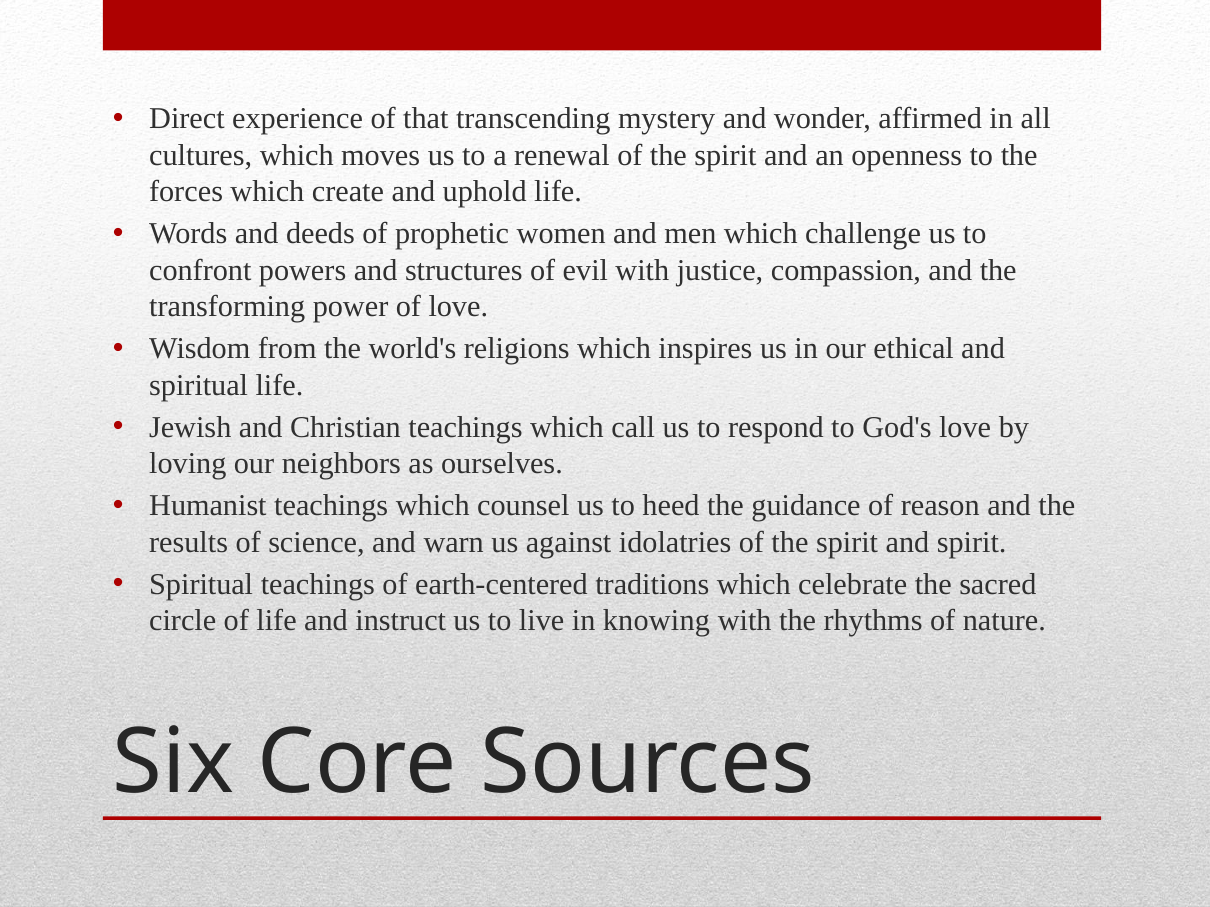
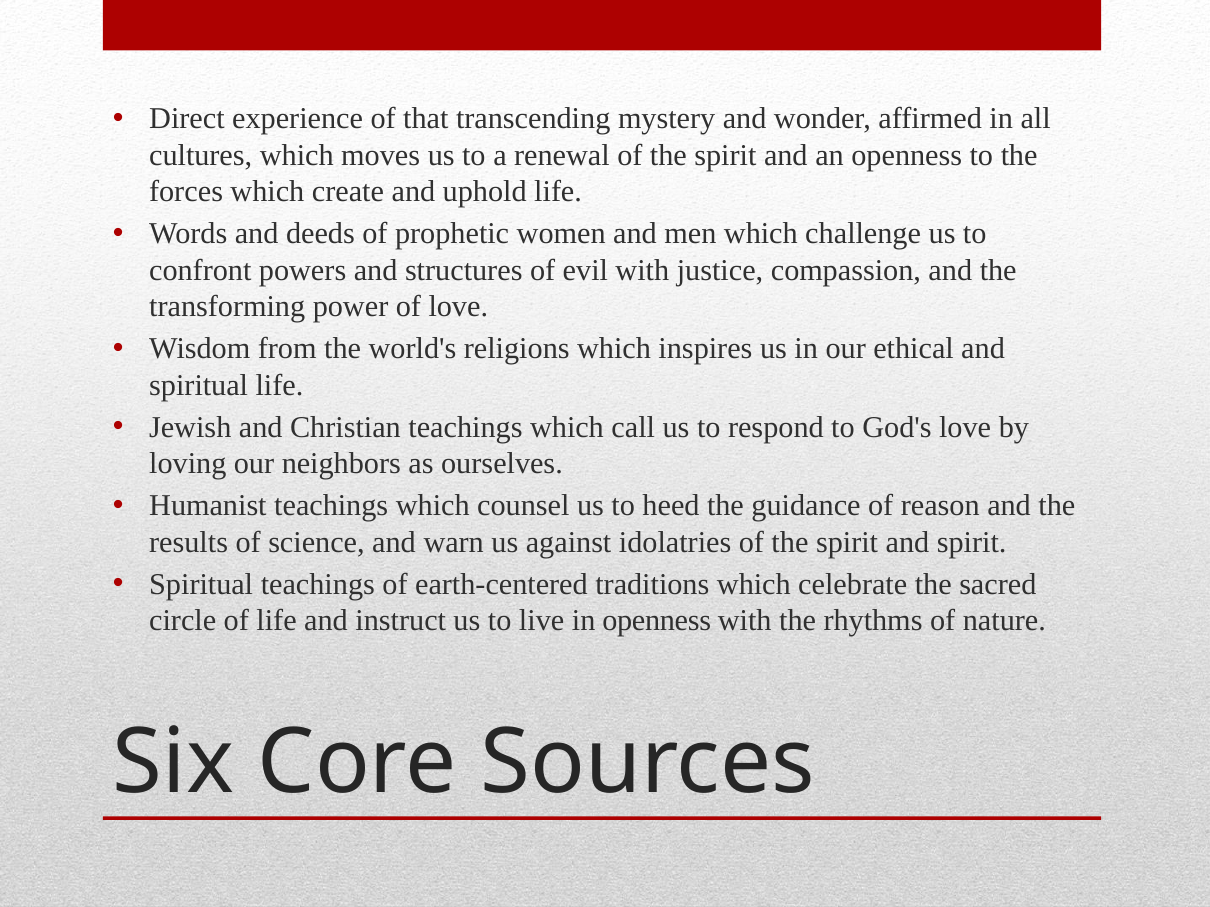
in knowing: knowing -> openness
